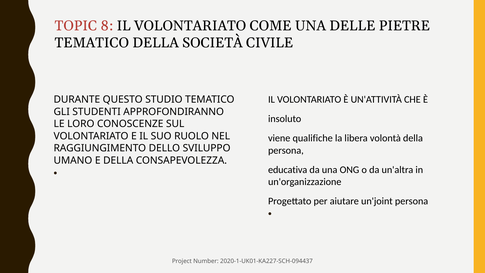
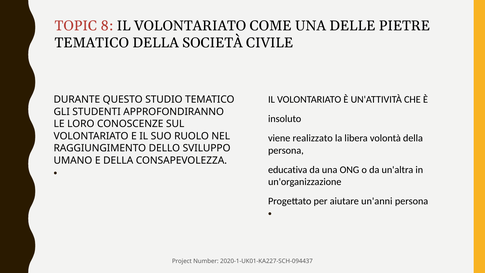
qualifiche: qualifiche -> realizzato
un'joint: un'joint -> un'anni
